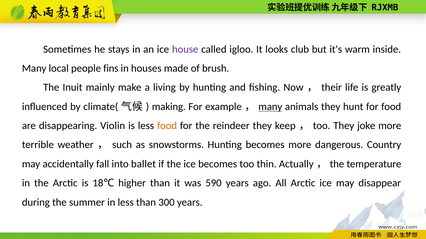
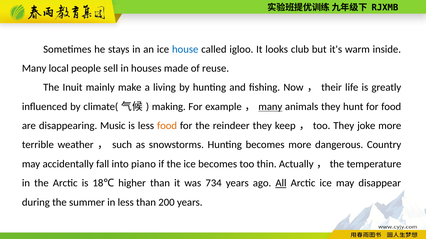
house colour: purple -> blue
fins: fins -> sell
brush: brush -> reuse
Violin: Violin -> Music
ballet: ballet -> piano
590: 590 -> 734
All underline: none -> present
300: 300 -> 200
